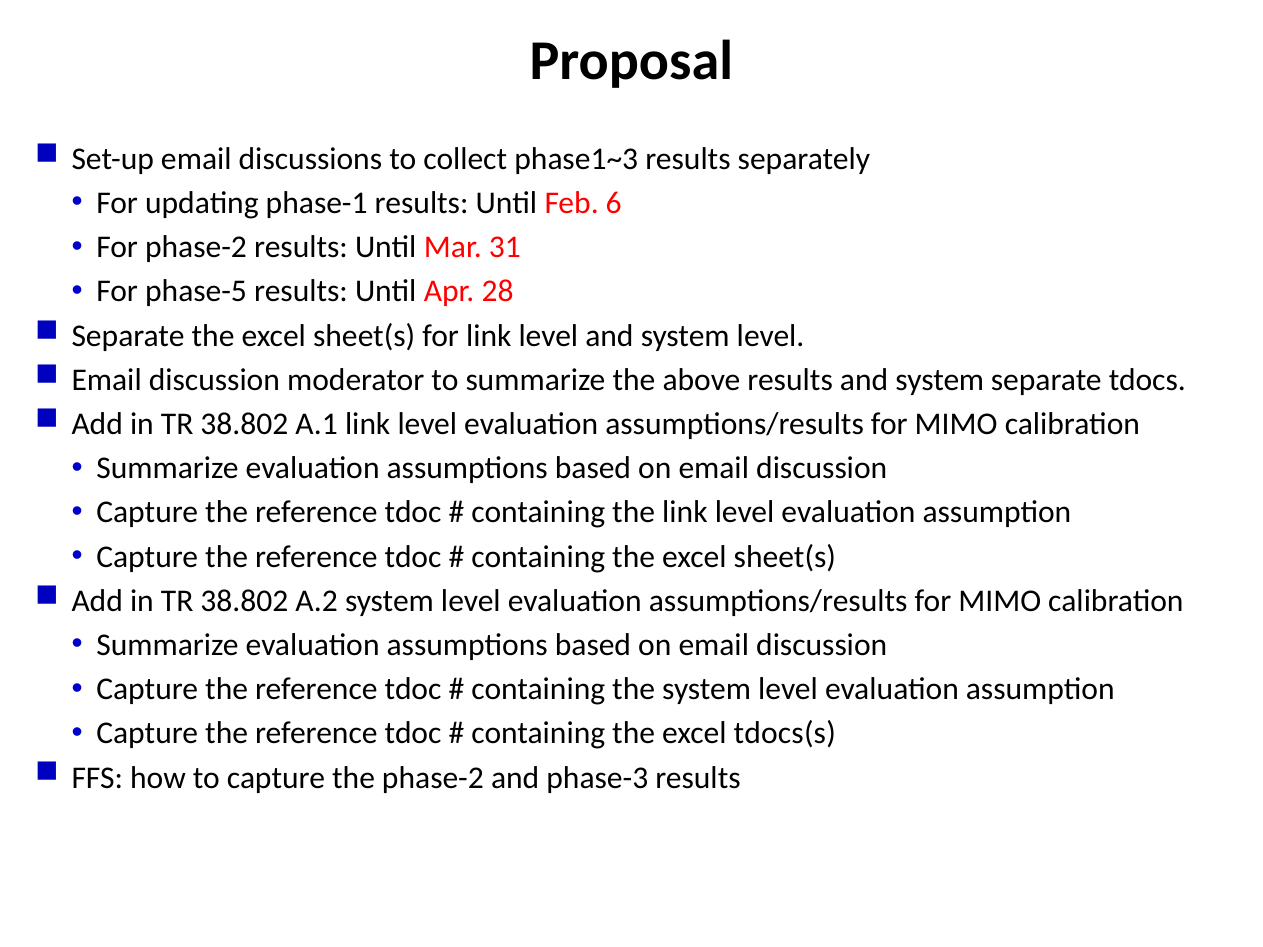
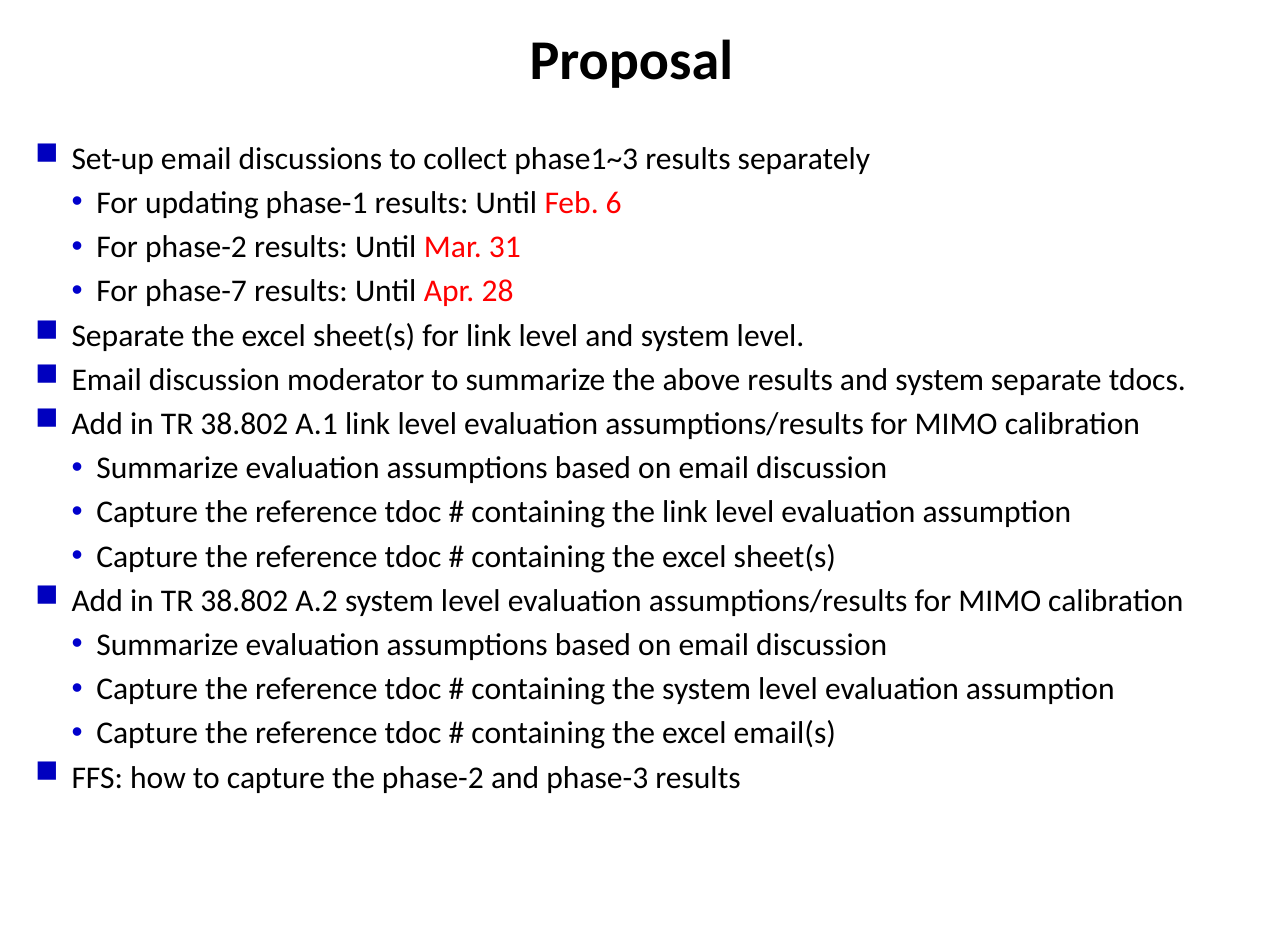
phase-5: phase-5 -> phase-7
tdocs(s: tdocs(s -> email(s
